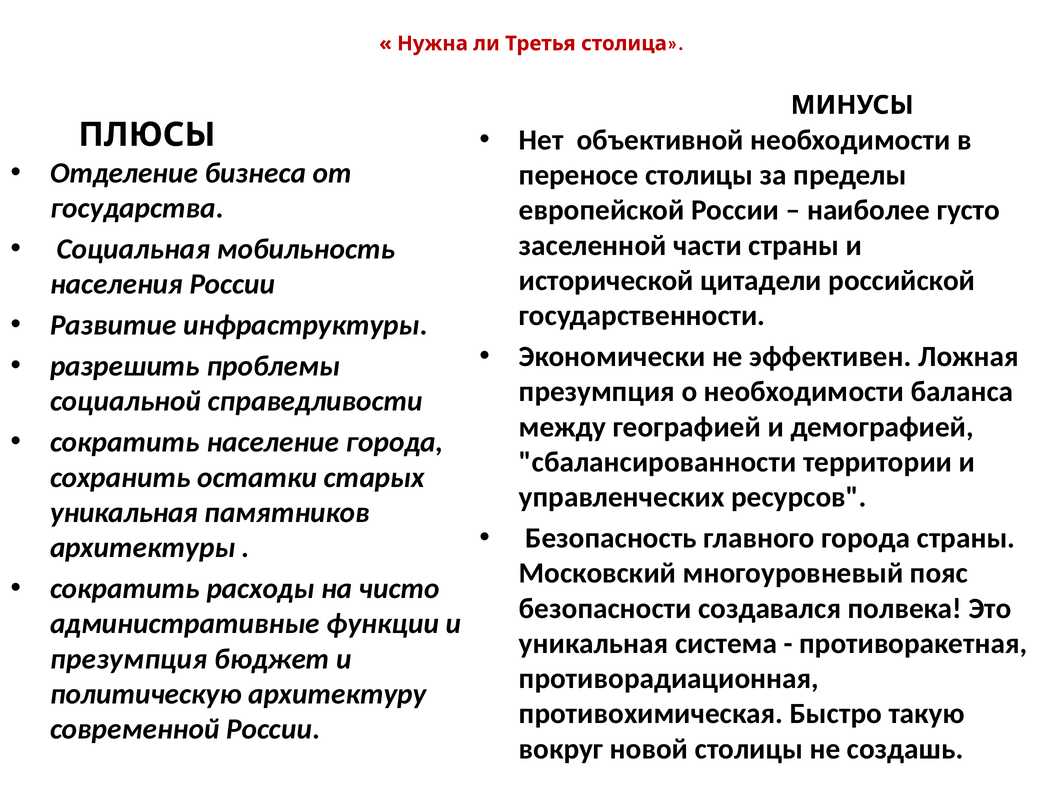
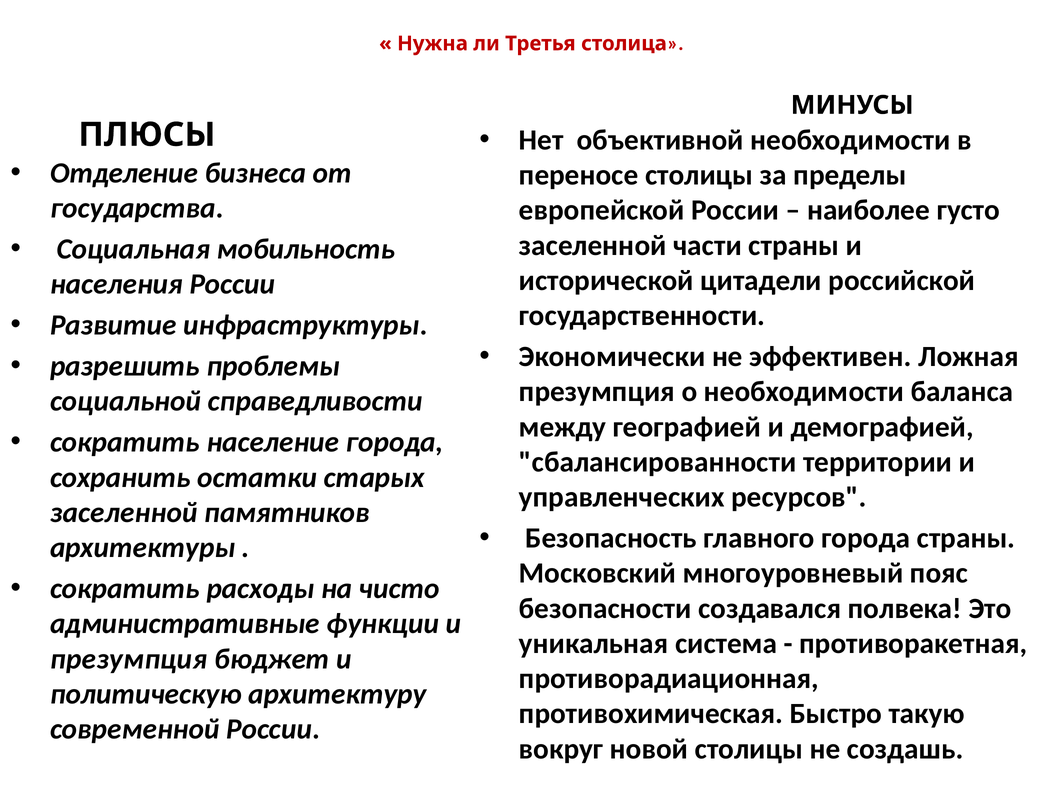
уникальная at (124, 512): уникальная -> заселенной
